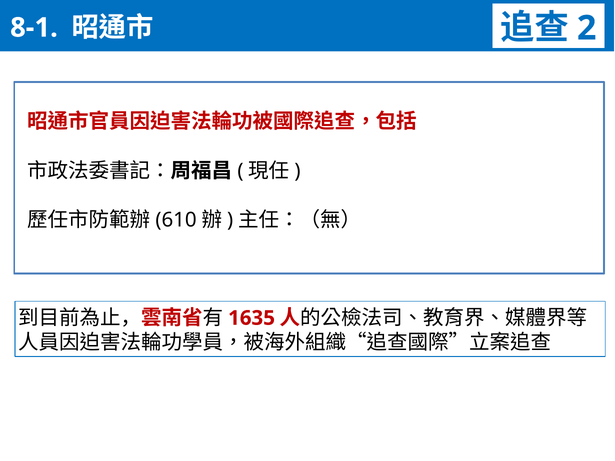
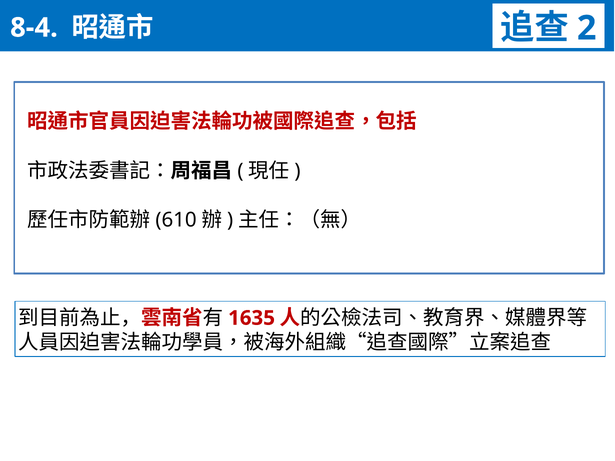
8-1: 8-1 -> 8-4
